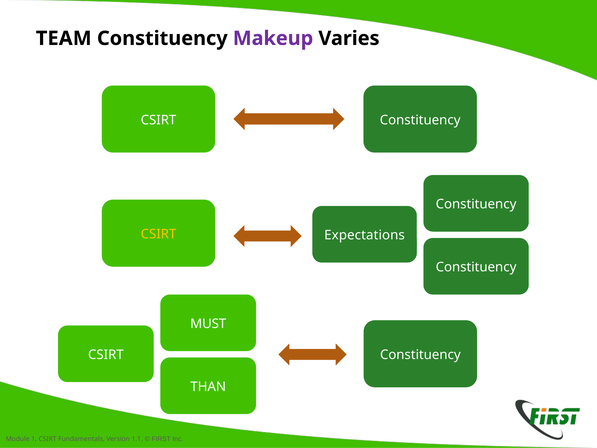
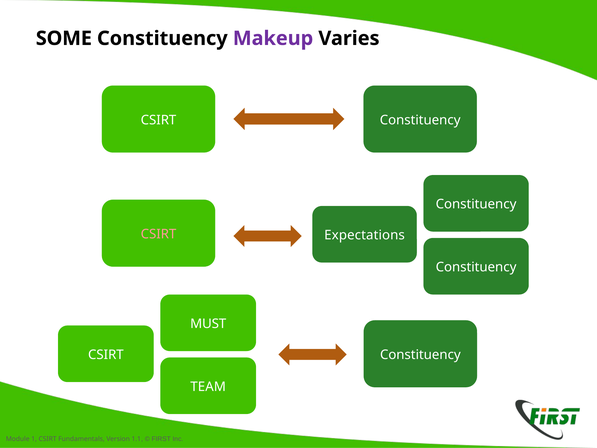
TEAM: TEAM -> SOME
CSIRT at (158, 234) colour: yellow -> pink
THAN: THAN -> TEAM
